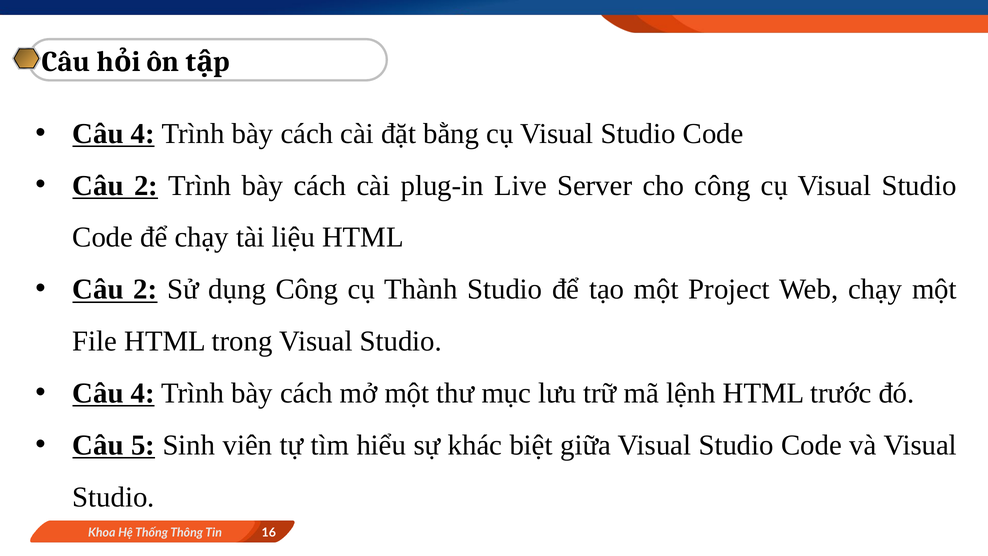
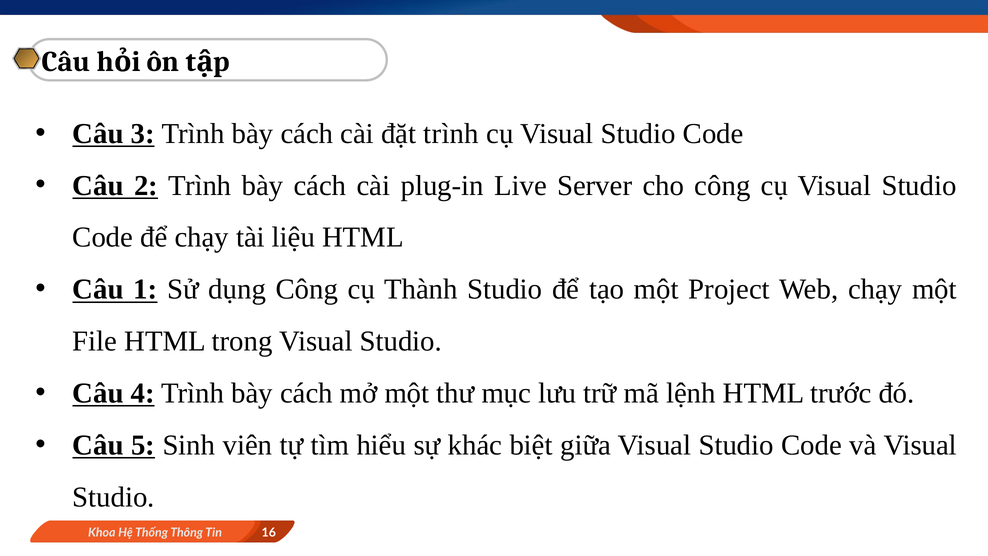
4 at (143, 134): 4 -> 3
đặt bằng: bằng -> trình
2 at (145, 289): 2 -> 1
